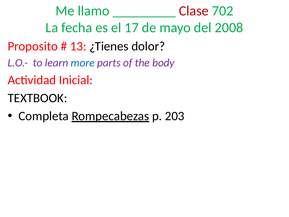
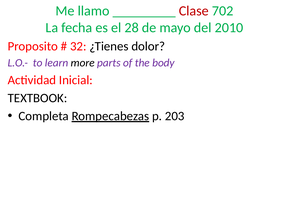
17: 17 -> 28
2008: 2008 -> 2010
13: 13 -> 32
more colour: blue -> black
